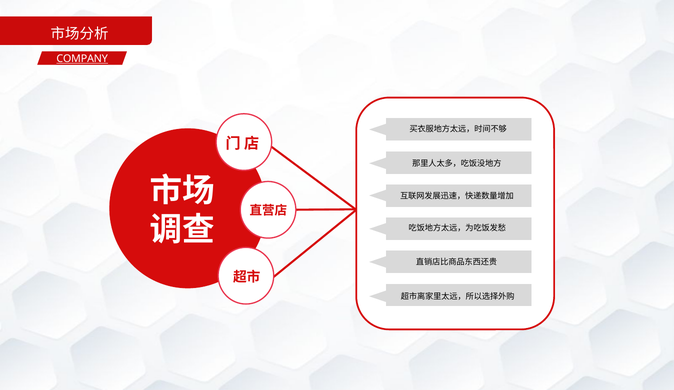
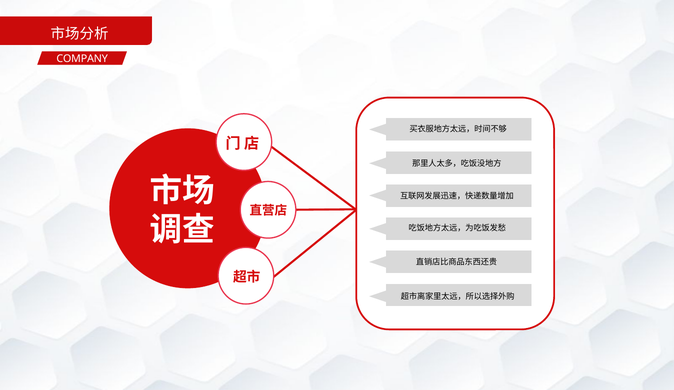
COMPANY underline: present -> none
